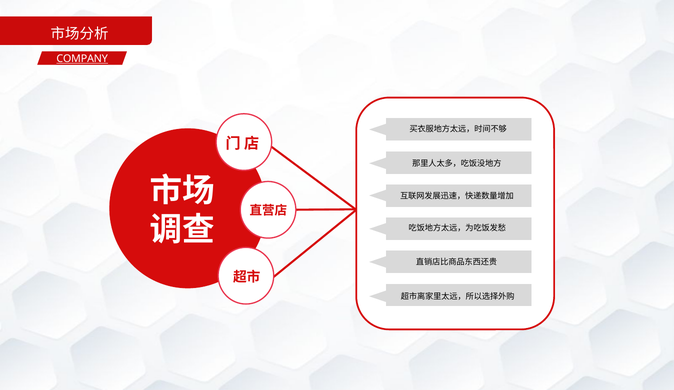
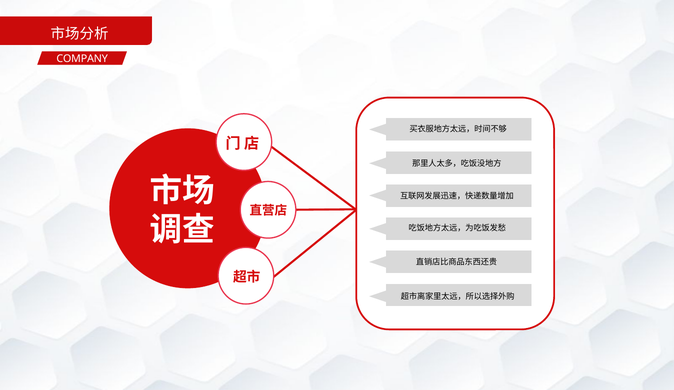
COMPANY underline: present -> none
